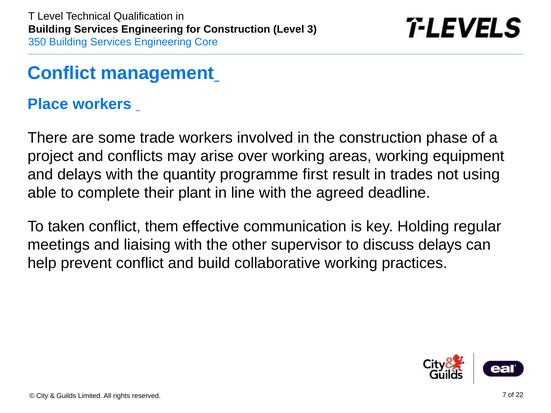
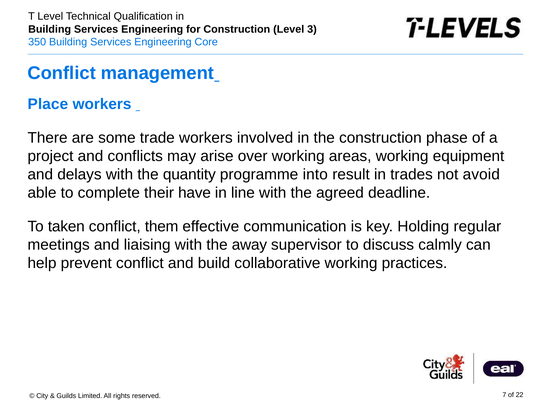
first: first -> into
using: using -> avoid
plant: plant -> have
other: other -> away
discuss delays: delays -> calmly
